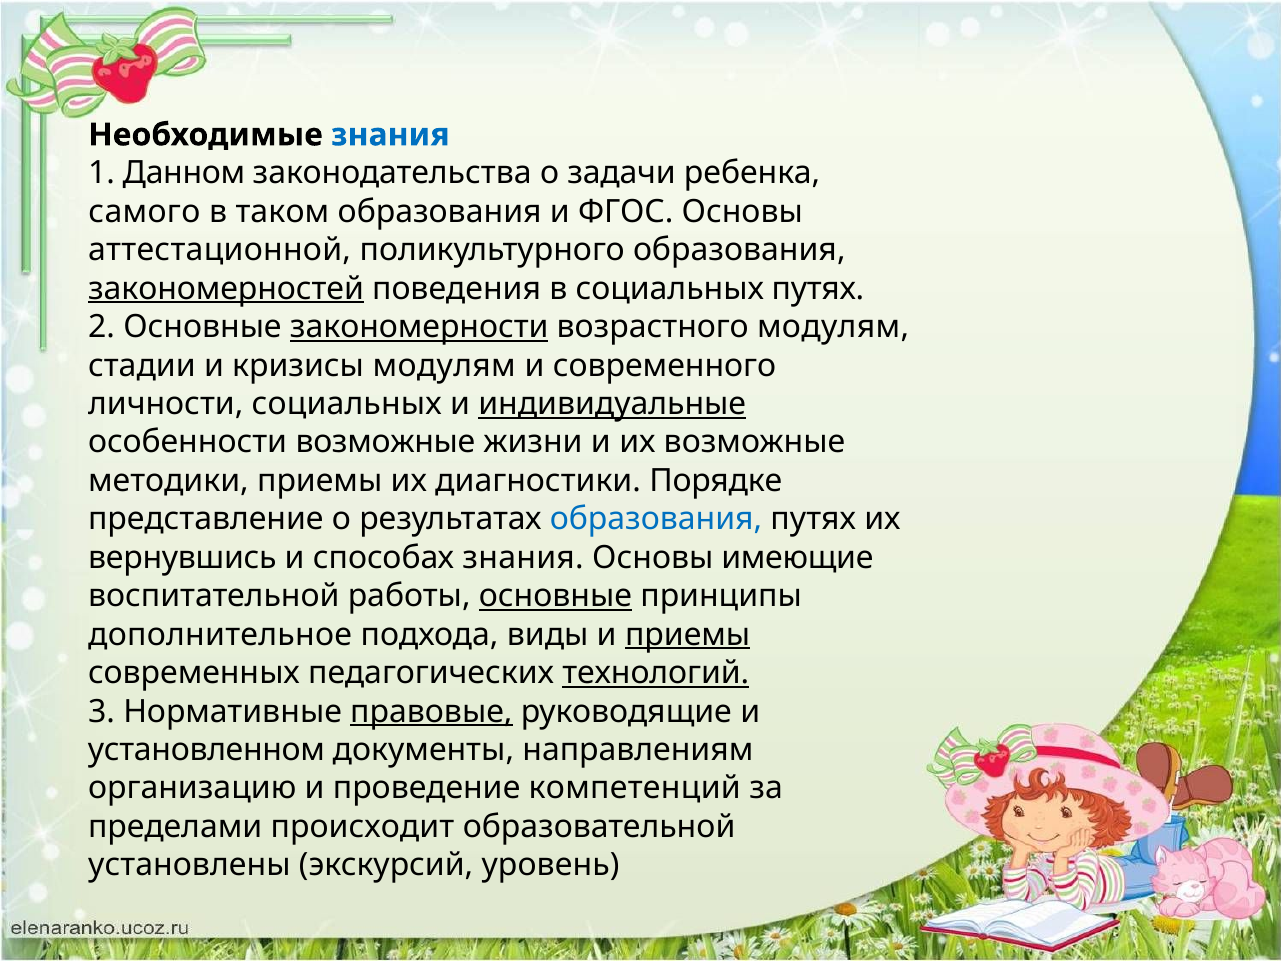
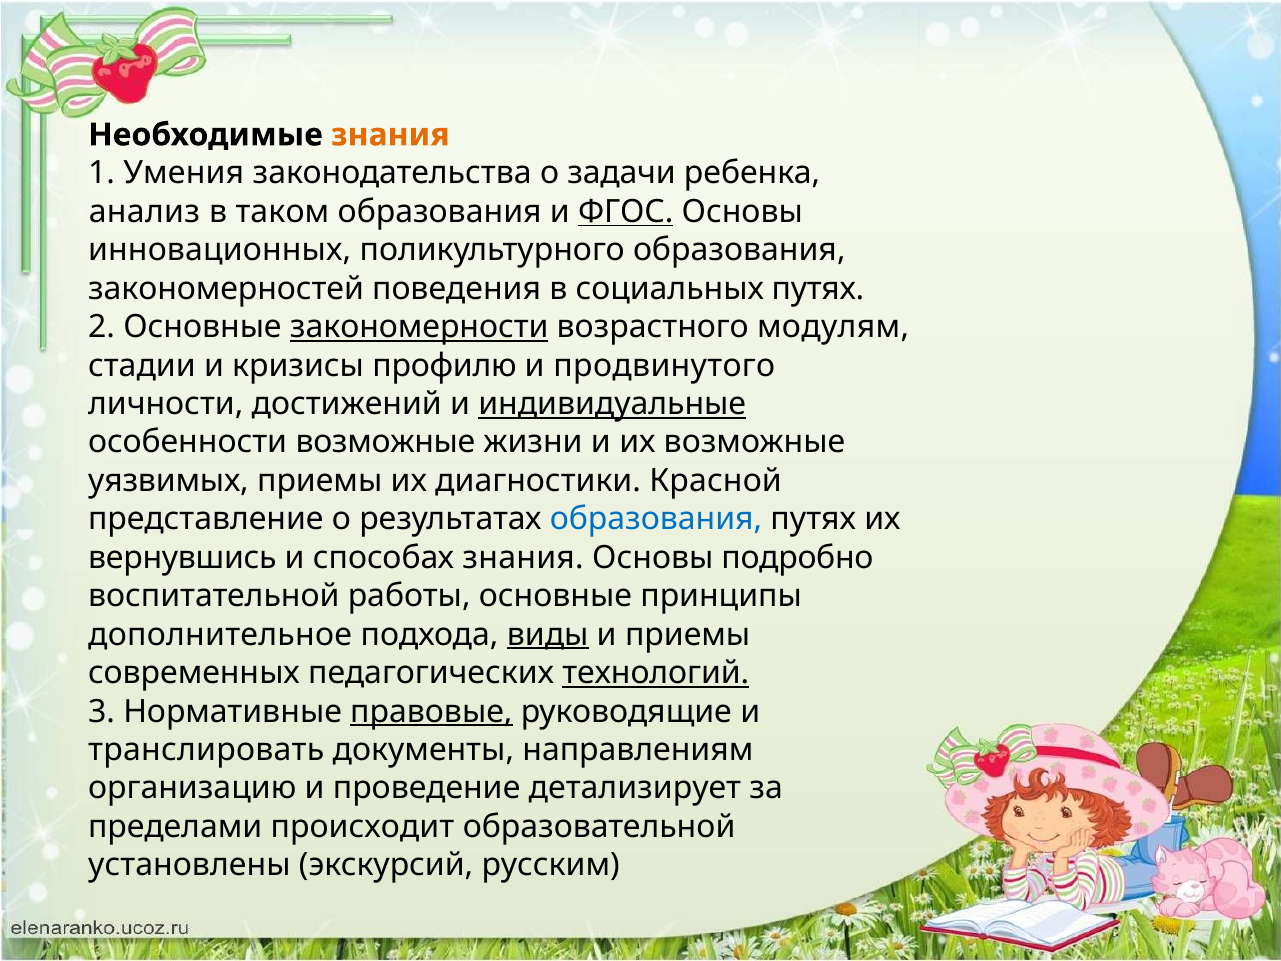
знания at (390, 135) colour: blue -> orange
Данном: Данном -> Умения
самого: самого -> анализ
ФГОС underline: none -> present
аттестационной: аттестационной -> инновационных
закономерностей underline: present -> none
кризисы модулям: модулям -> профилю
современного: современного -> продвинутого
личности социальных: социальных -> достижений
методики: методики -> уязвимых
Порядке: Порядке -> Красной
имеющие: имеющие -> подробно
основные at (555, 596) underline: present -> none
виды underline: none -> present
приемы at (688, 634) underline: present -> none
установленном: установленном -> транслировать
компетенций: компетенций -> детализирует
уровень: уровень -> русским
